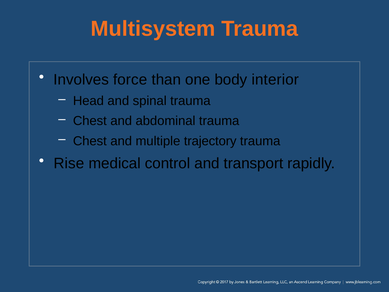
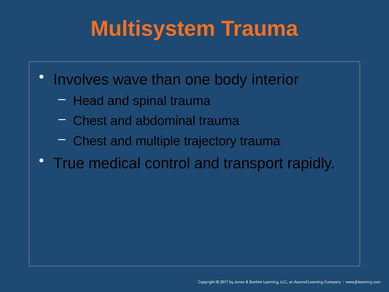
force: force -> wave
Rise: Rise -> True
